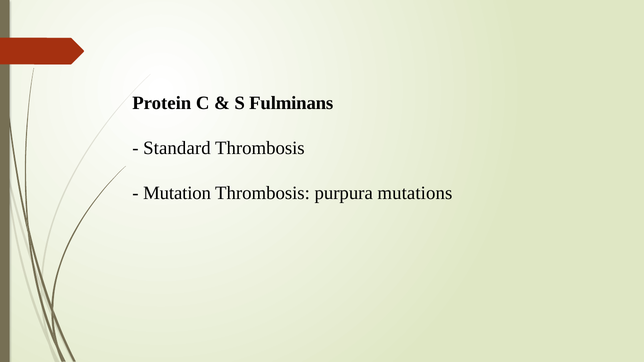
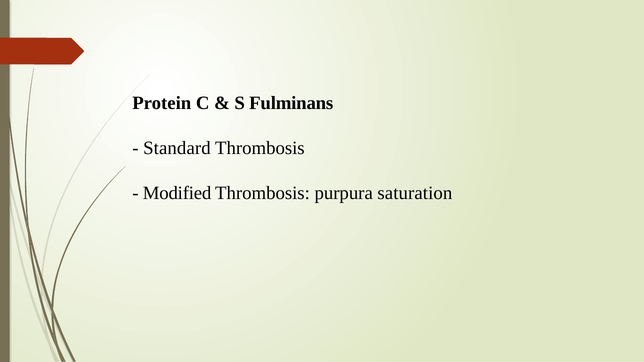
Mutation: Mutation -> Modified
mutations: mutations -> saturation
